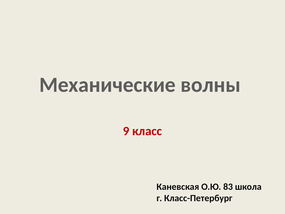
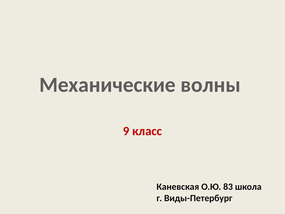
Класс-Петербург: Класс-Петербург -> Виды-Петербург
